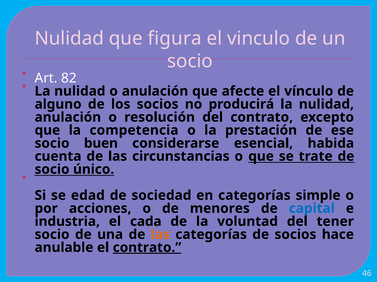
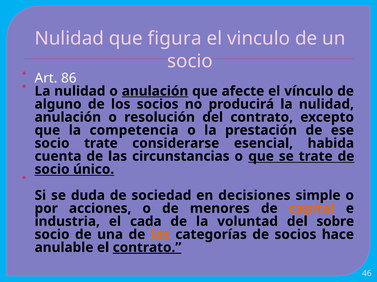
82: 82 -> 86
anulación at (155, 91) underline: none -> present
socio buen: buen -> trate
edad: edad -> duda
en categorías: categorías -> decisiones
capital colour: blue -> orange
tener: tener -> sobre
